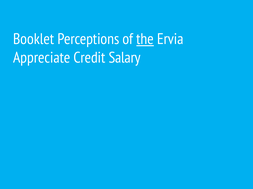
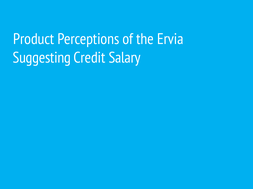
Booklet: Booklet -> Product
the underline: present -> none
Appreciate: Appreciate -> Suggesting
